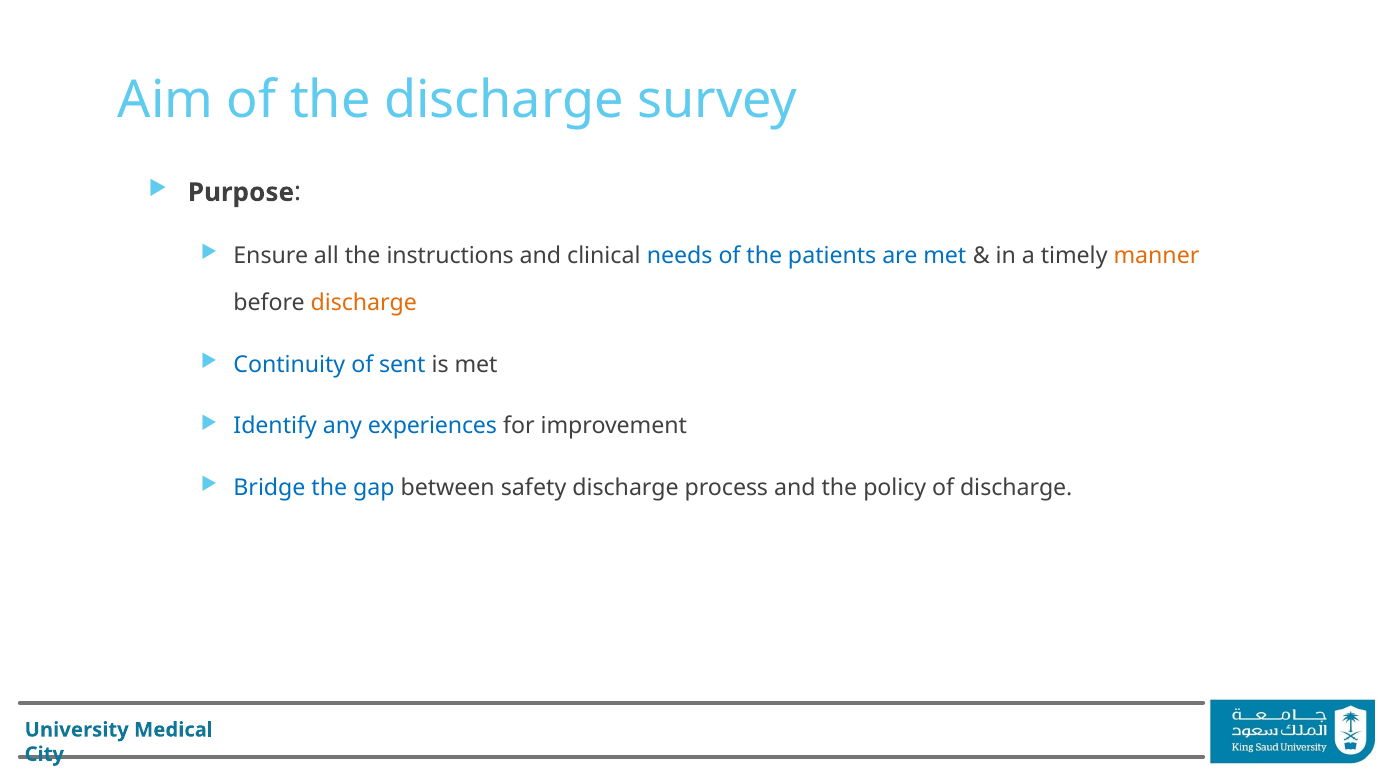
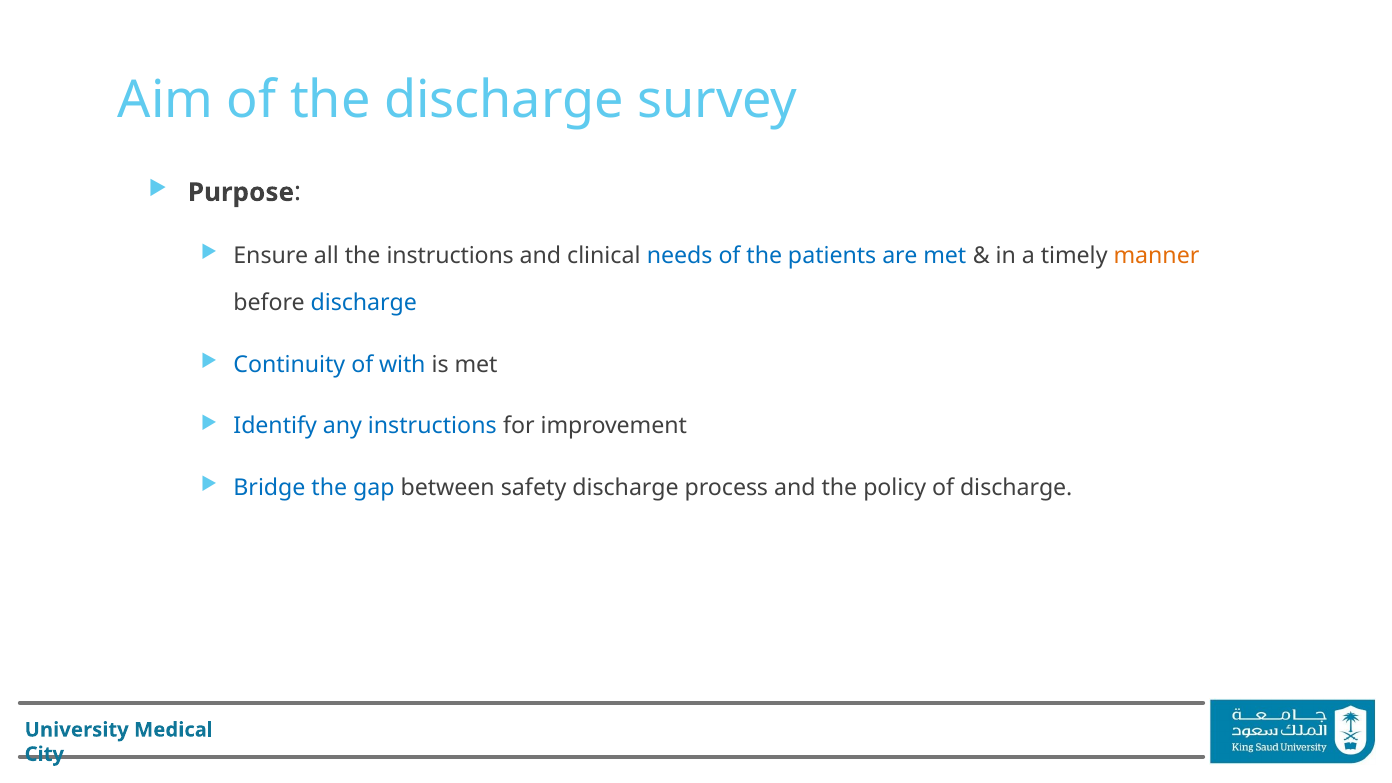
discharge at (364, 303) colour: orange -> blue
sent: sent -> with
any experiences: experiences -> instructions
